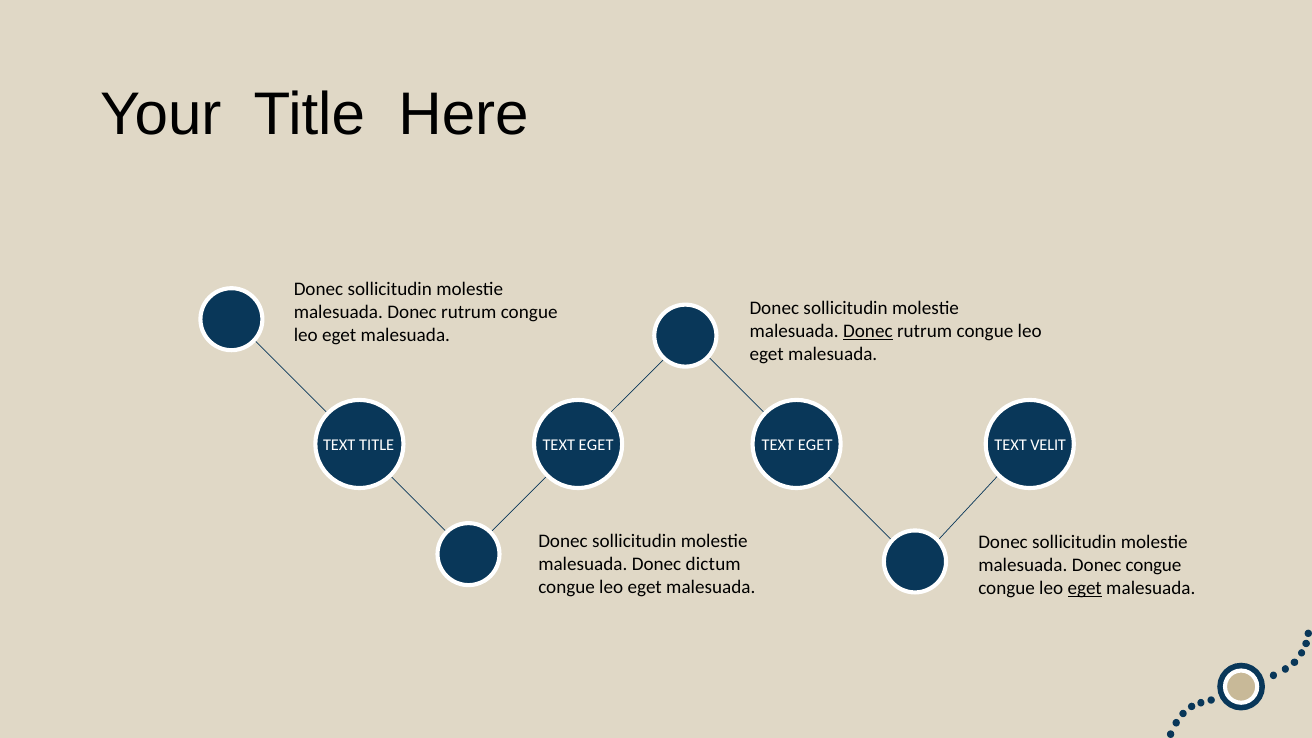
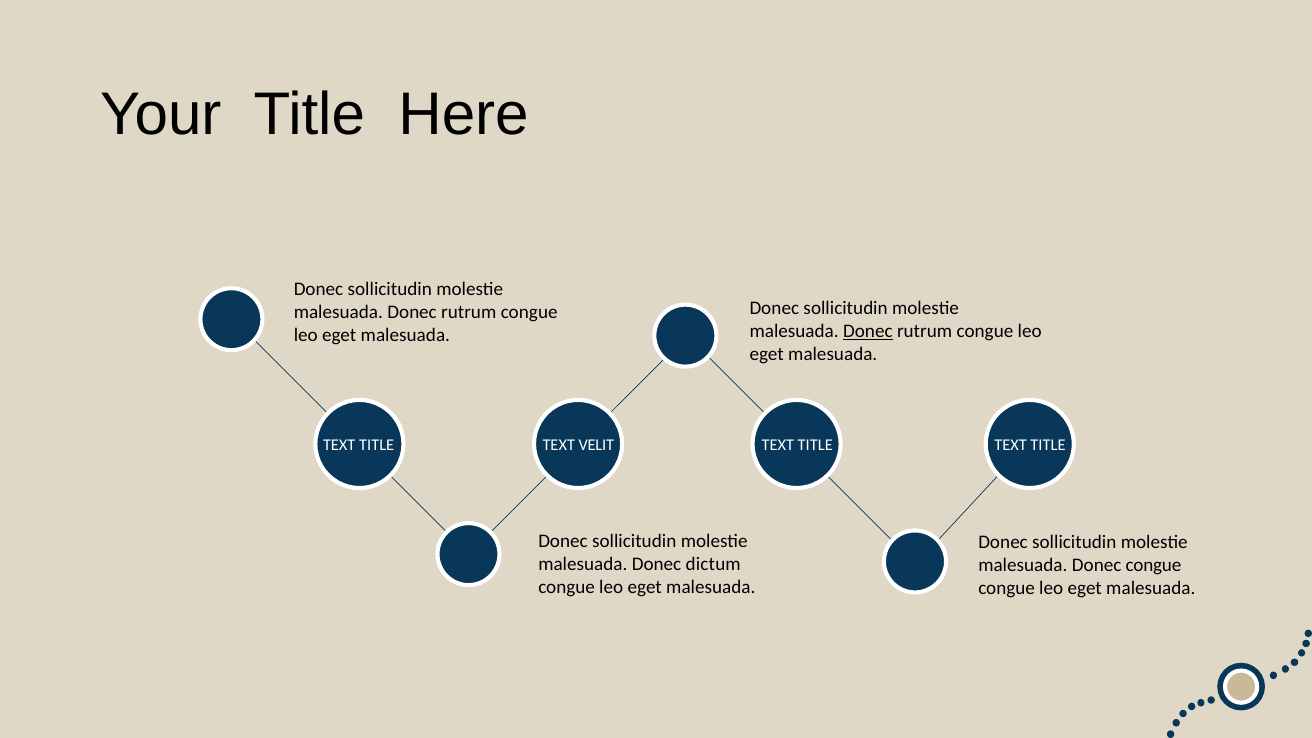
EGET at (596, 445): EGET -> VELIT
EGET at (815, 445): EGET -> TITLE
VELIT at (1048, 445): VELIT -> TITLE
eget at (1085, 588) underline: present -> none
